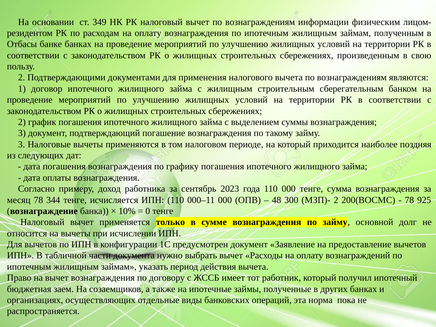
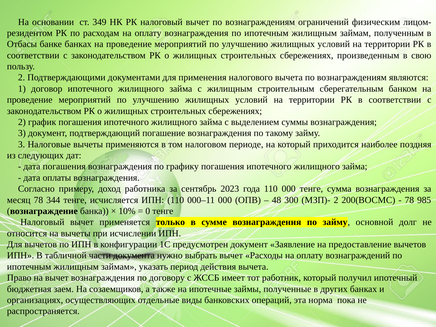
информации: информации -> ограничений
925: 925 -> 985
